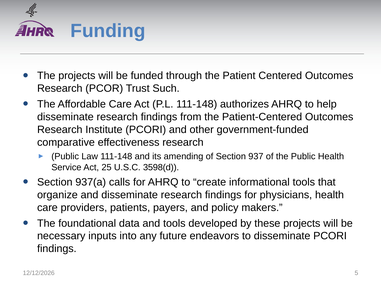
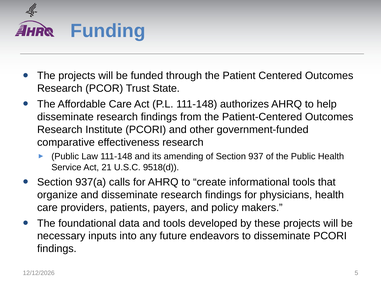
Such: Such -> State
25: 25 -> 21
3598(d: 3598(d -> 9518(d
